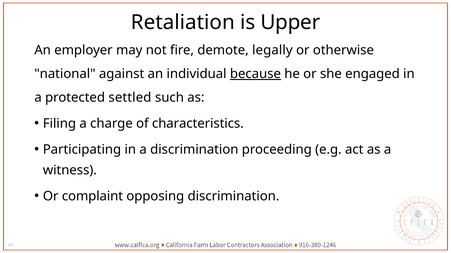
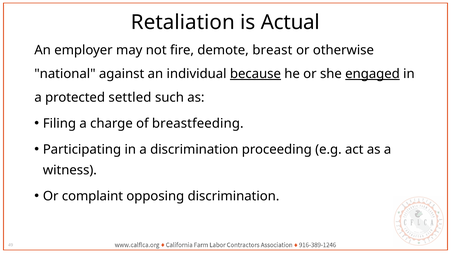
Upper: Upper -> Actual
legally: legally -> breast
engaged underline: none -> present
characteristics: characteristics -> breastfeeding
